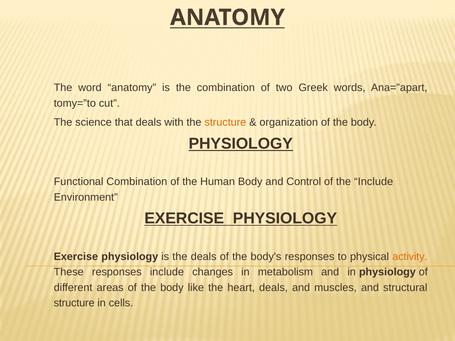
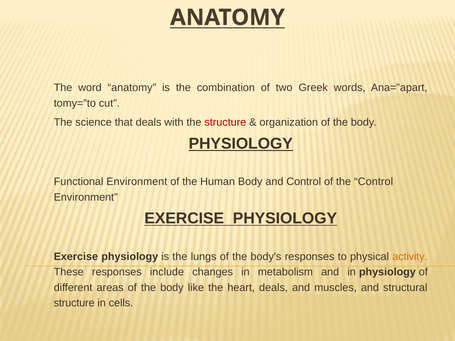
structure at (225, 122) colour: orange -> red
Functional Combination: Combination -> Environment
the Include: Include -> Control
the deals: deals -> lungs
